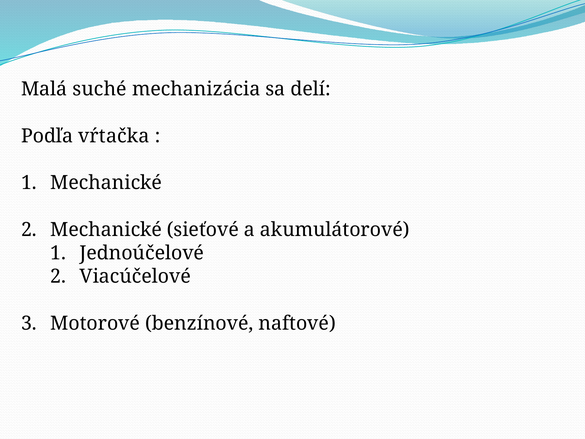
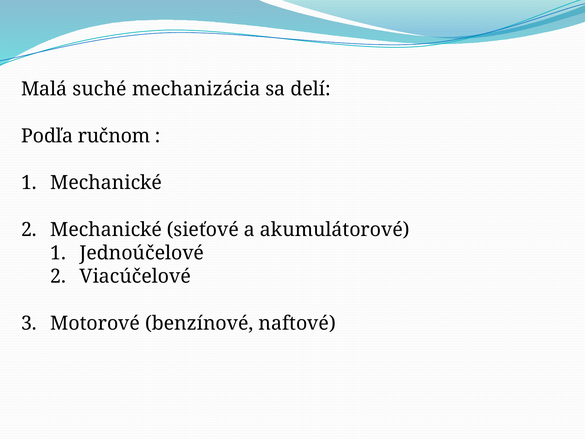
vŕtačka: vŕtačka -> ručnom
